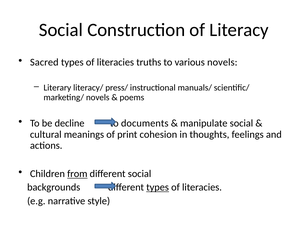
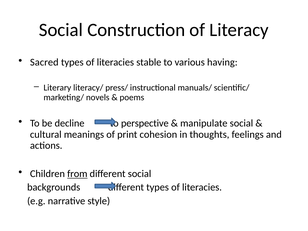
truths: truths -> stable
various novels: novels -> having
documents: documents -> perspective
types at (158, 187) underline: present -> none
